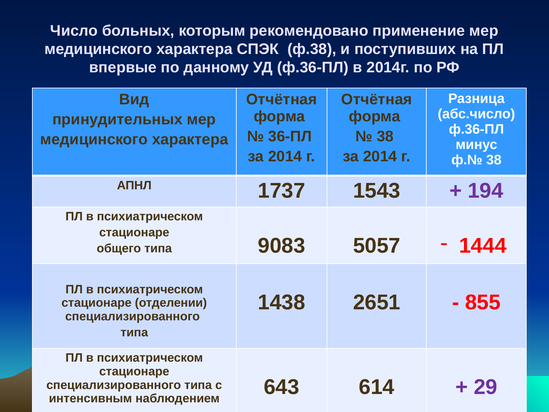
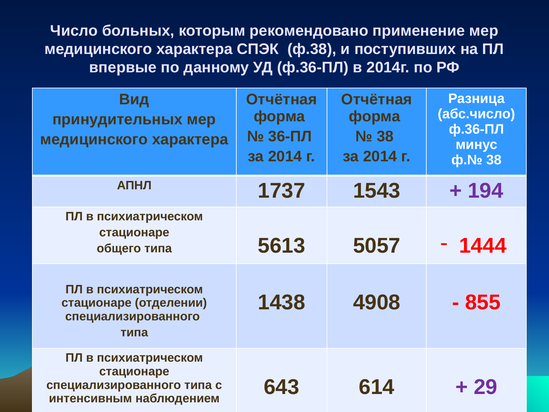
9083: 9083 -> 5613
2651: 2651 -> 4908
